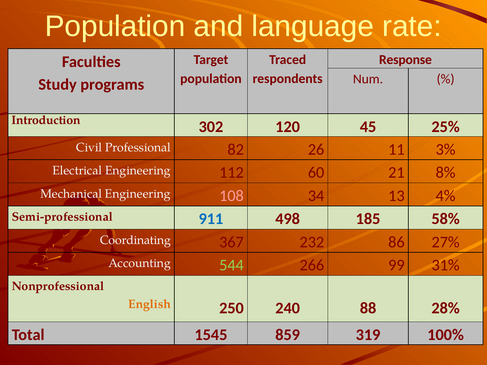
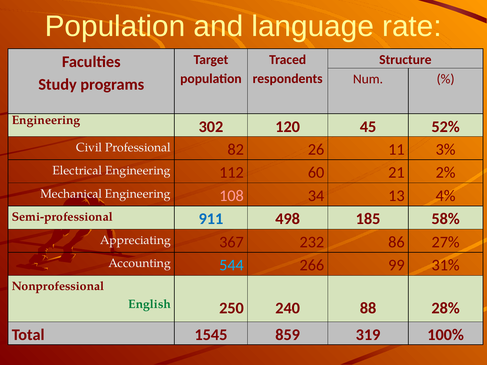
Response: Response -> Structure
Introduction at (46, 120): Introduction -> Engineering
25%: 25% -> 52%
8%: 8% -> 2%
Coordinating: Coordinating -> Appreciating
544 colour: light green -> light blue
English colour: orange -> green
